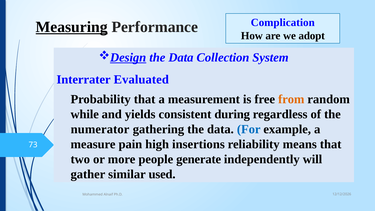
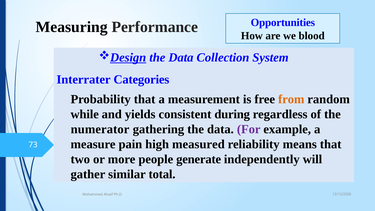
Measuring underline: present -> none
Complication: Complication -> Opportunities
adopt: adopt -> blood
Evaluated: Evaluated -> Categories
For colour: blue -> purple
insertions: insertions -> measured
used: used -> total
